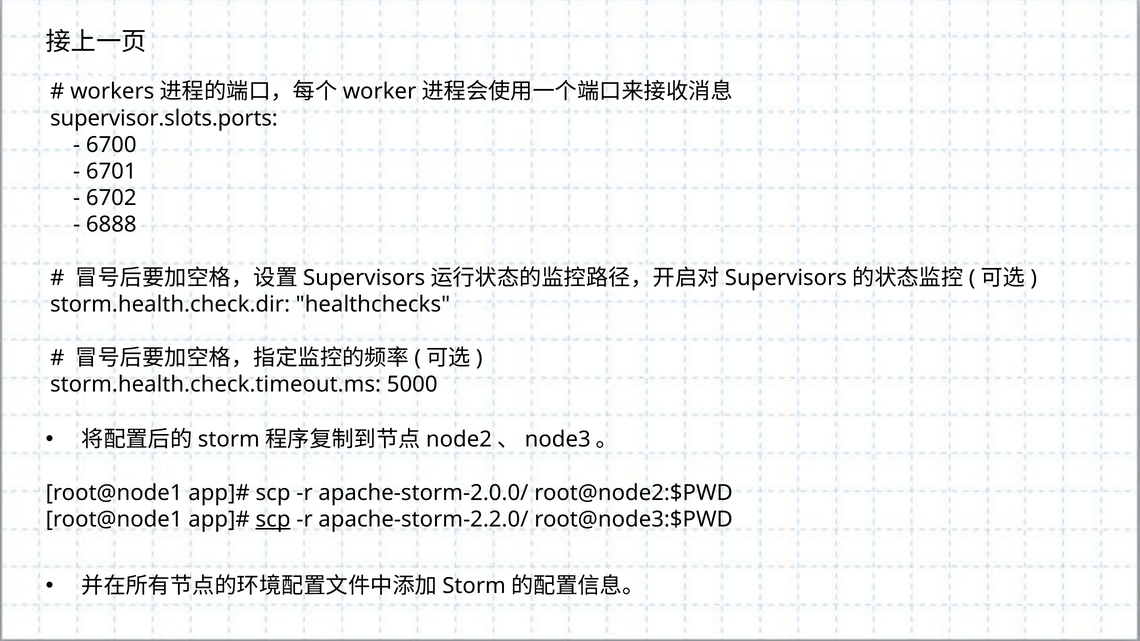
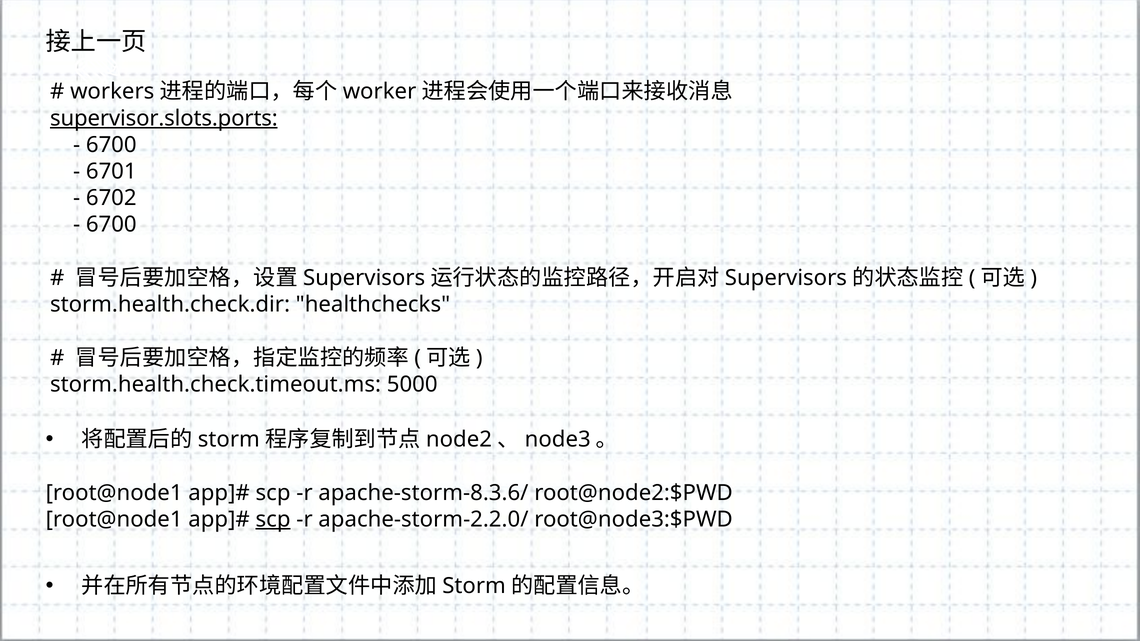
supervisor.slots.ports underline: none -> present
6888 at (111, 225): 6888 -> 6700
apache-storm-2.0.0/: apache-storm-2.0.0/ -> apache-storm-8.3.6/
